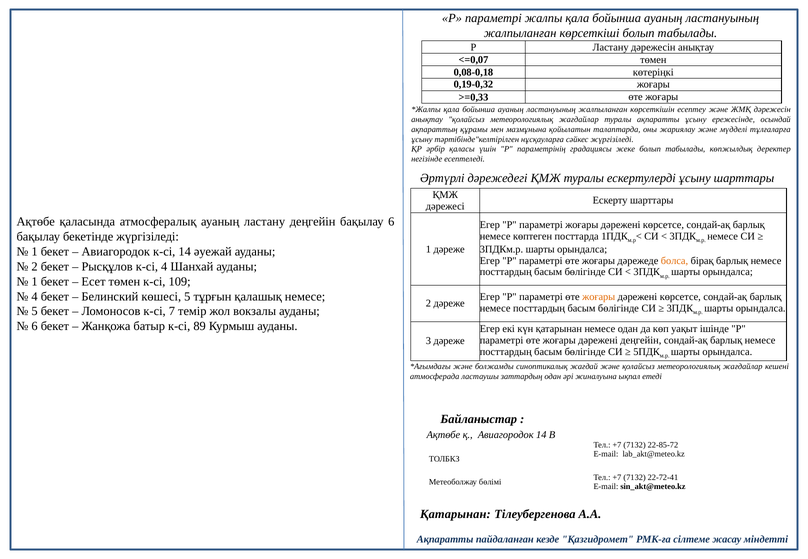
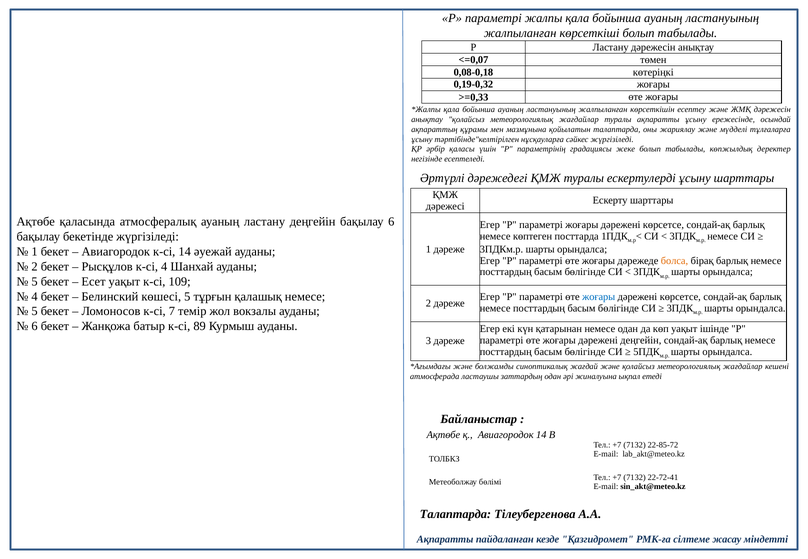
1 at (35, 282): 1 -> 5
Есет төмен: төмен -> уақыт
жоғары at (599, 297) colour: orange -> blue
Қатарынан at (455, 515): Қатарынан -> Талаптарда
